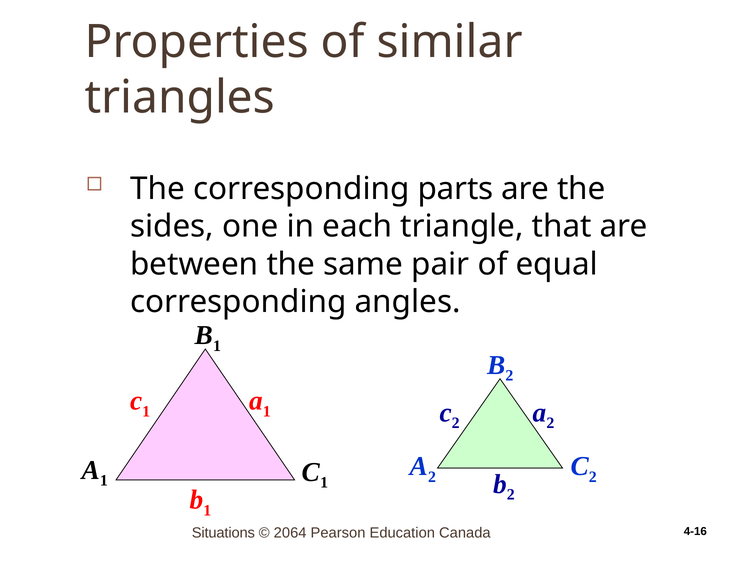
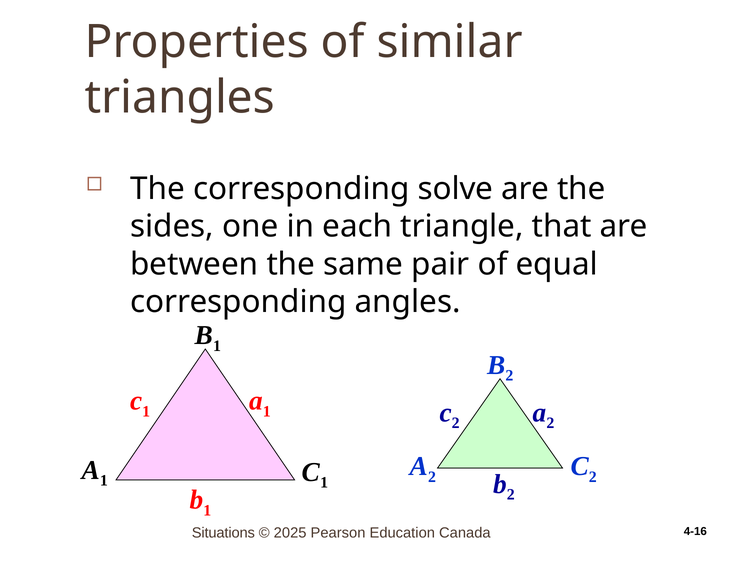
parts: parts -> solve
2064: 2064 -> 2025
